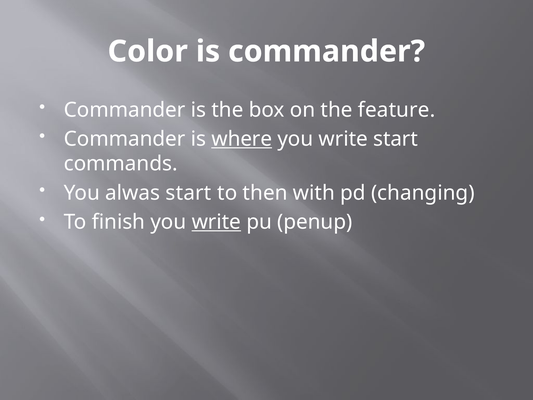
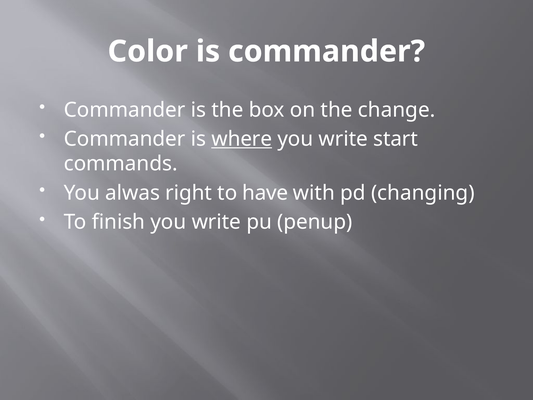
feature: feature -> change
alwas start: start -> right
then: then -> have
write at (216, 222) underline: present -> none
